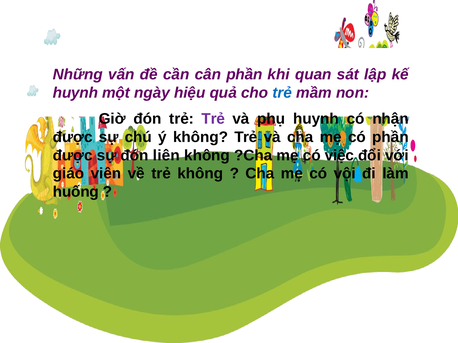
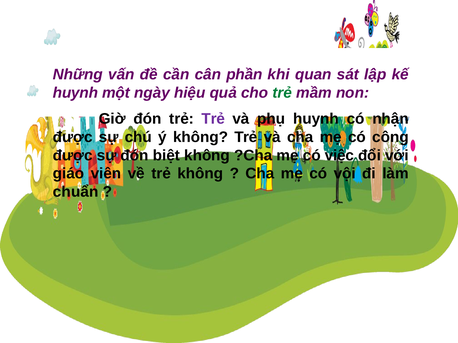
trẻ at (282, 93) colour: blue -> green
có phần: phần -> công
liên: liên -> biệt
huống: huống -> chuẩn
